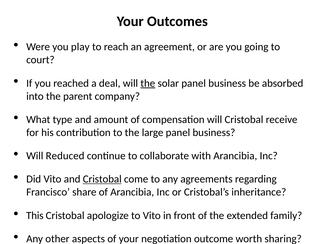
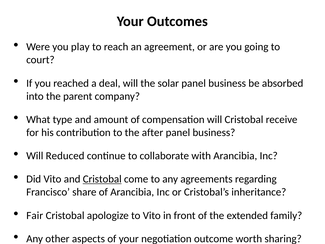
the at (148, 83) underline: present -> none
large: large -> after
This: This -> Fair
